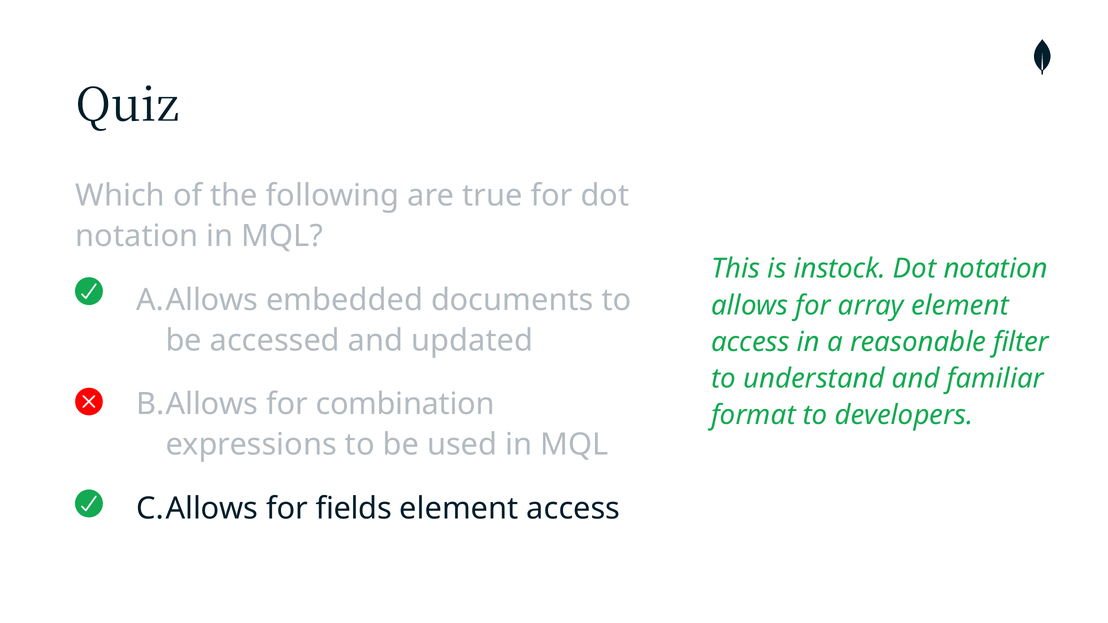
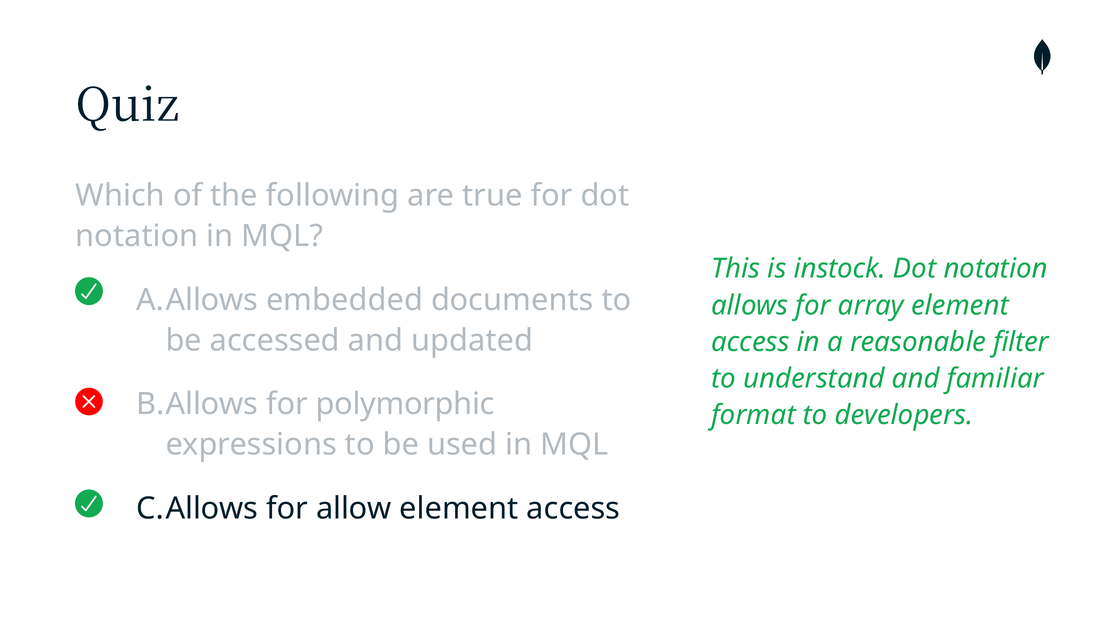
combination: combination -> polymorphic
fields: fields -> allow
